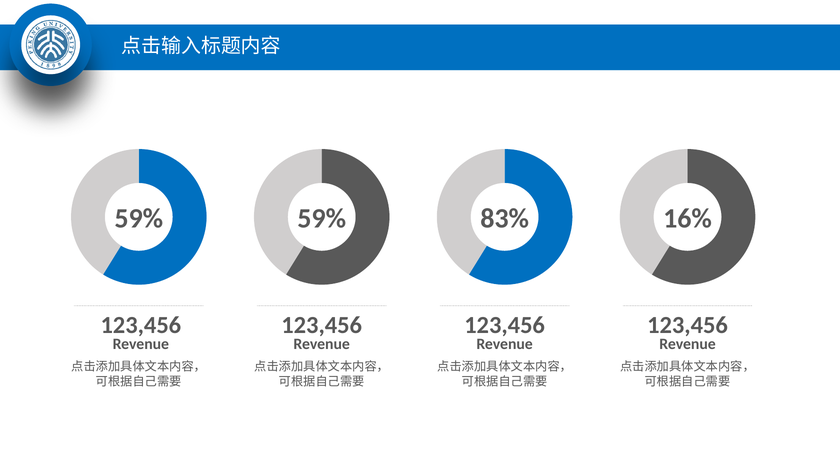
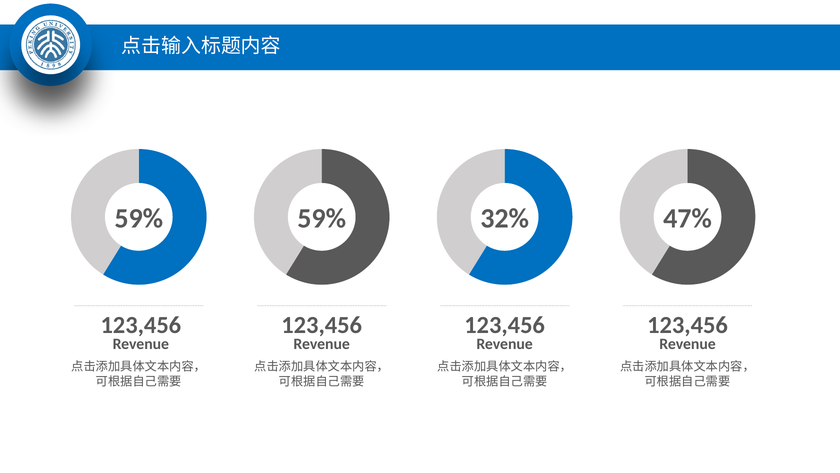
83%: 83% -> 32%
16%: 16% -> 47%
